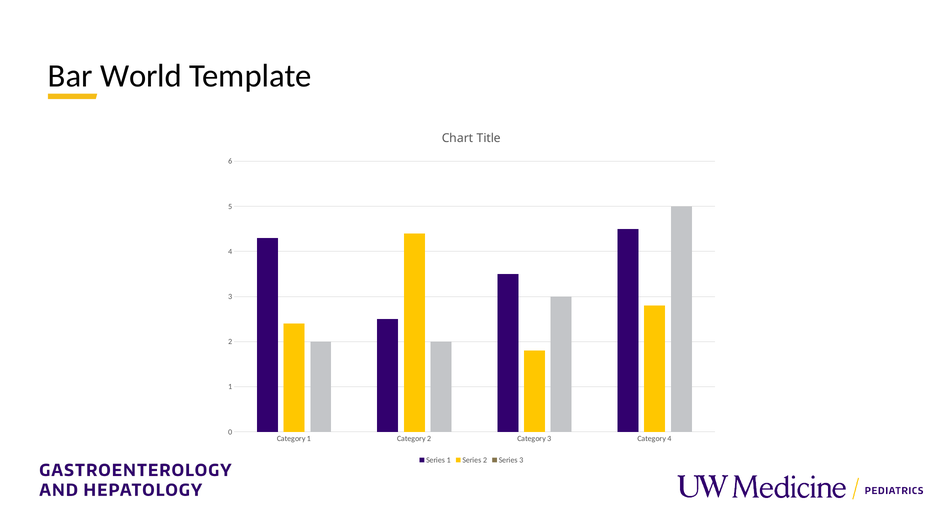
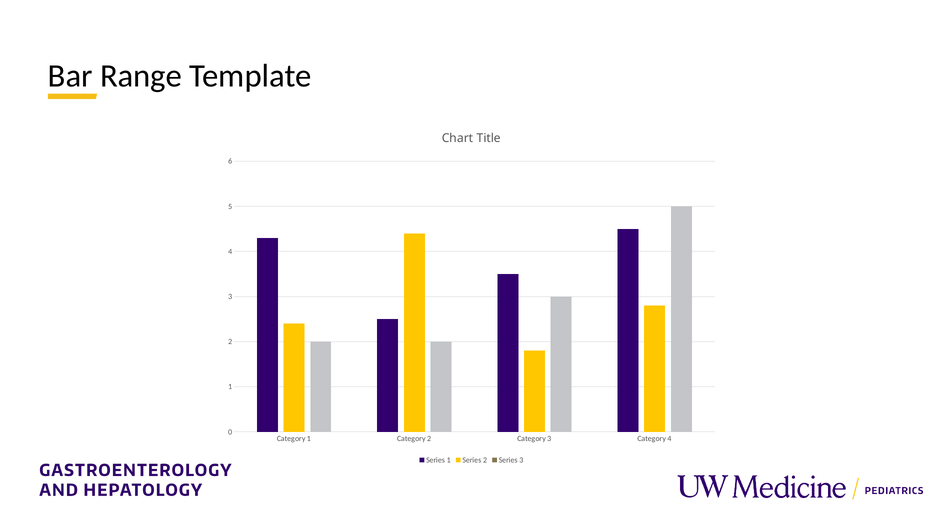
World: World -> Range
